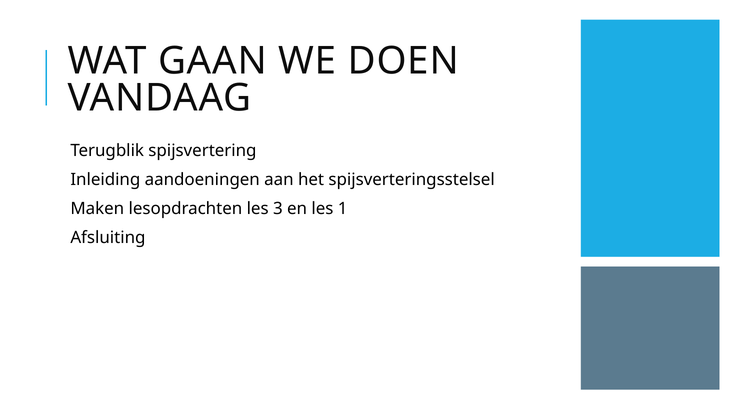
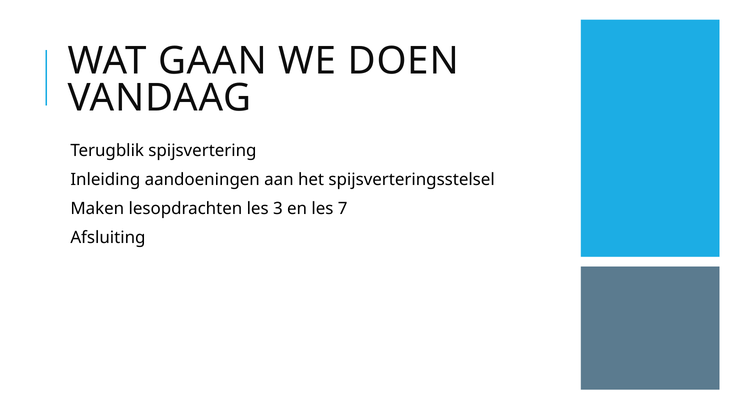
1: 1 -> 7
